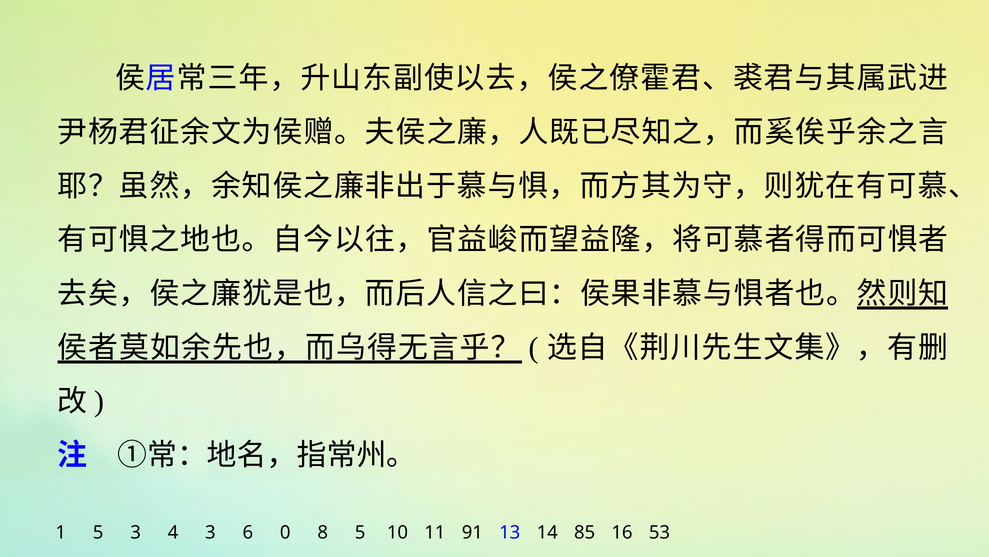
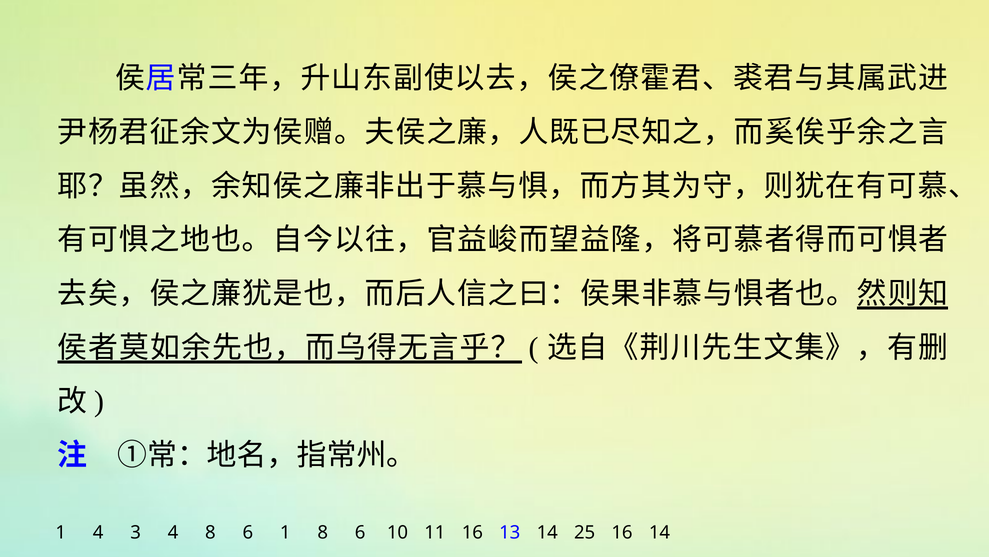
1 5: 5 -> 4
4 3: 3 -> 8
6 0: 0 -> 1
5 at (360, 532): 5 -> 6
10 91: 91 -> 16
85: 85 -> 25
16 53: 53 -> 14
